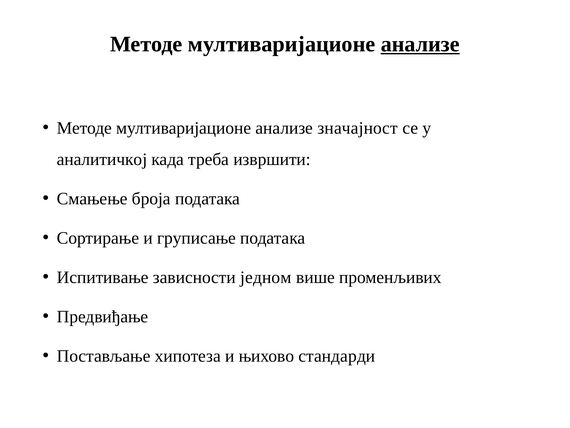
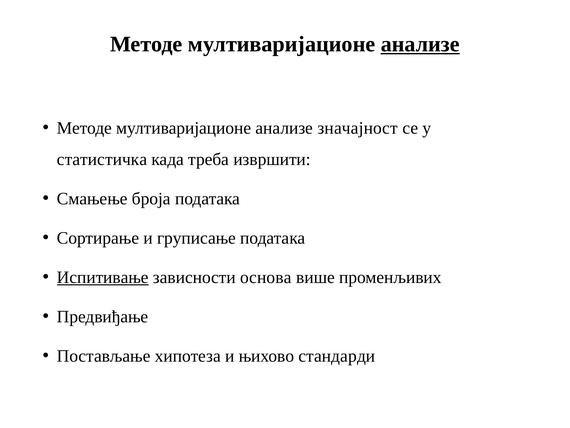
аналитичкој: аналитичкој -> статистичка
Испитивање underline: none -> present
једном: једном -> основа
